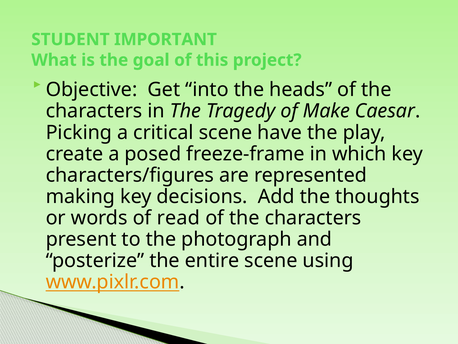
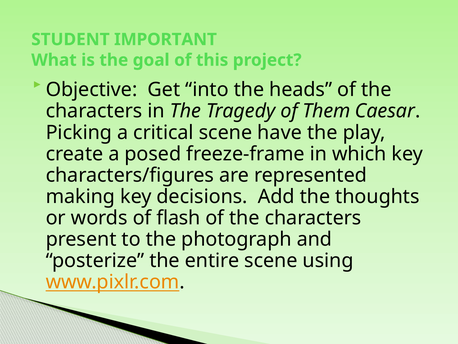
Make: Make -> Them
read: read -> flash
